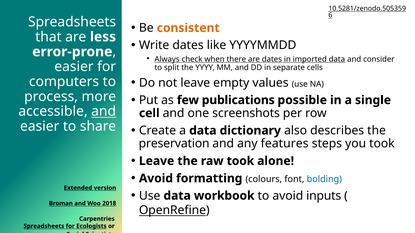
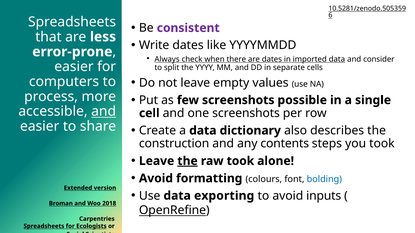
consistent colour: orange -> purple
few publications: publications -> screenshots
preservation: preservation -> construction
features: features -> contents
the at (188, 161) underline: none -> present
workbook: workbook -> exporting
